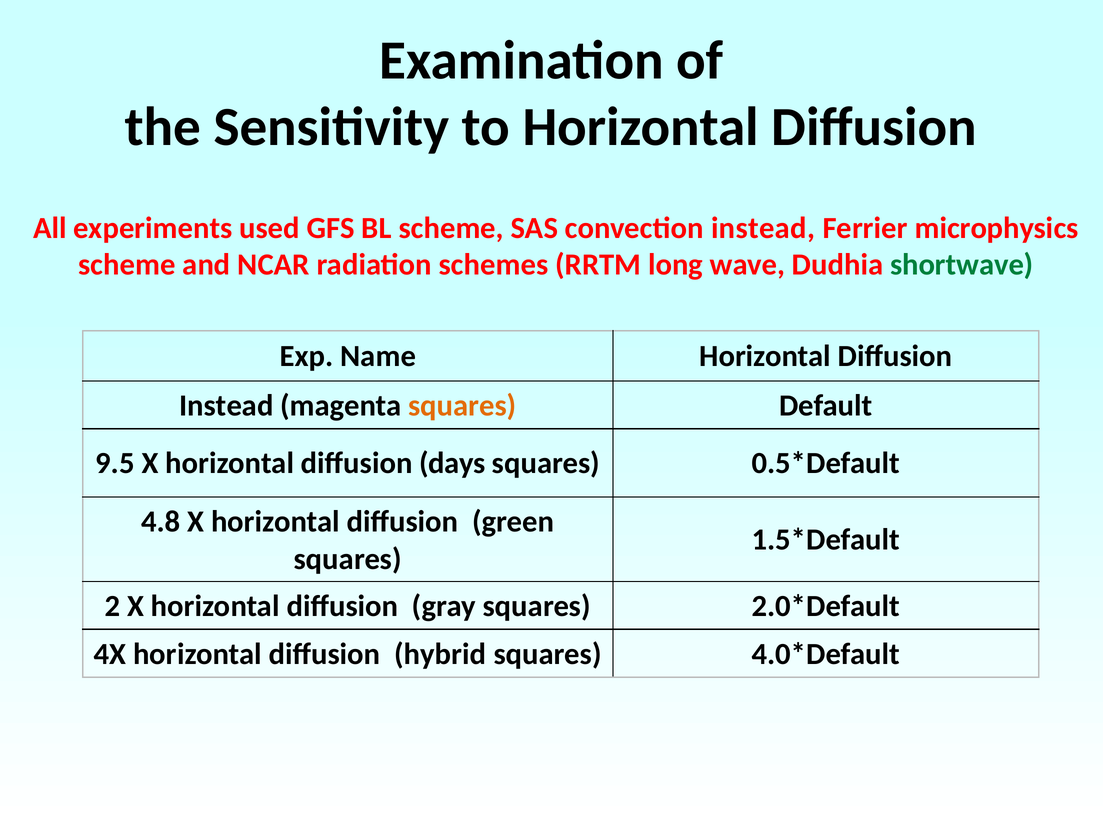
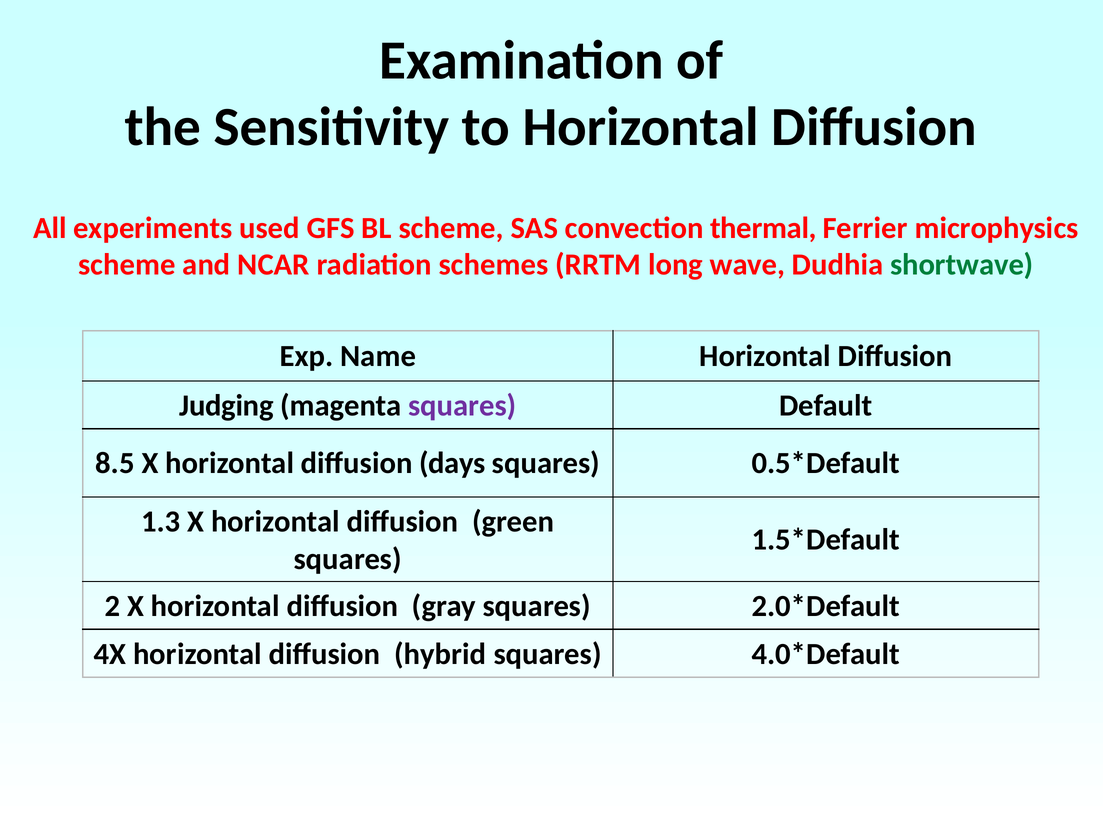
convection instead: instead -> thermal
Instead at (226, 406): Instead -> Judging
squares at (462, 406) colour: orange -> purple
9.5: 9.5 -> 8.5
4.8: 4.8 -> 1.3
